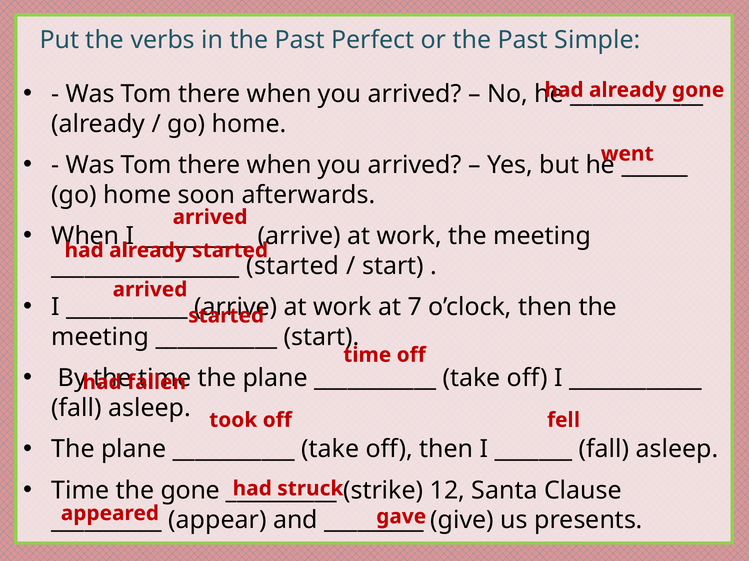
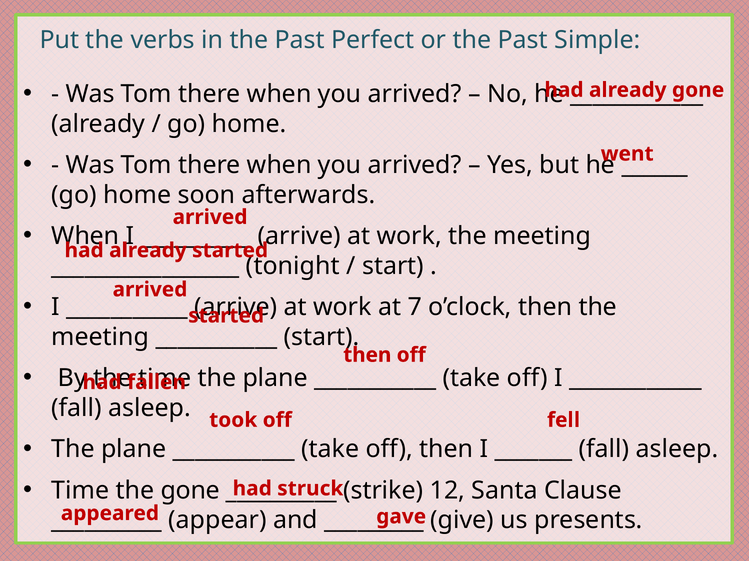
started at (293, 266): started -> tonight
time at (367, 355): time -> then
